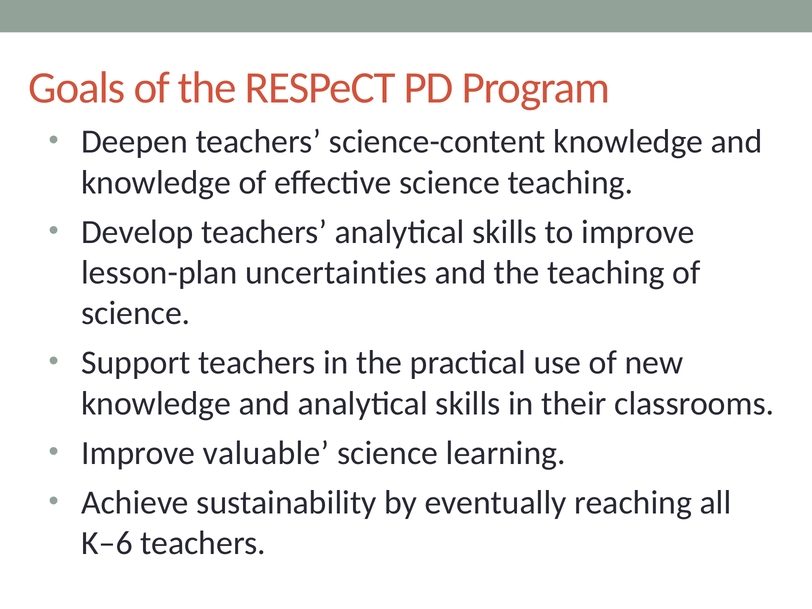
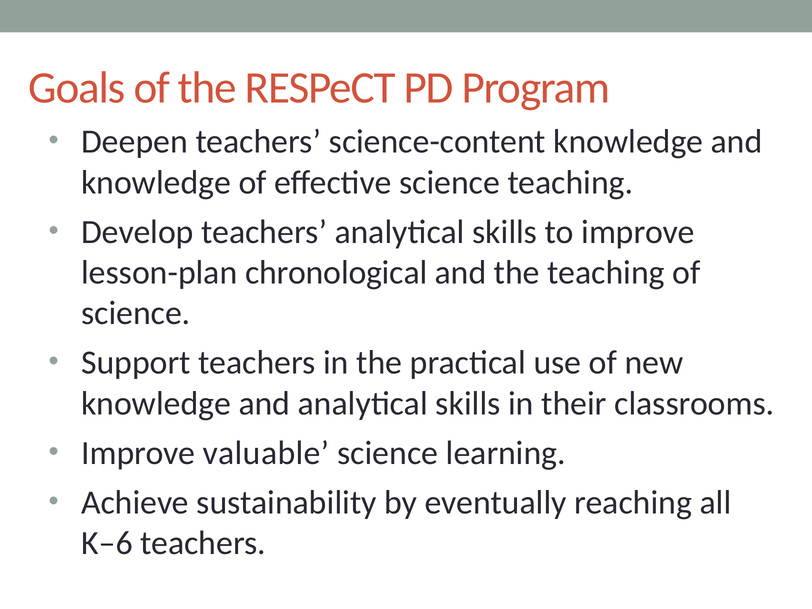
uncertainties: uncertainties -> chronological
